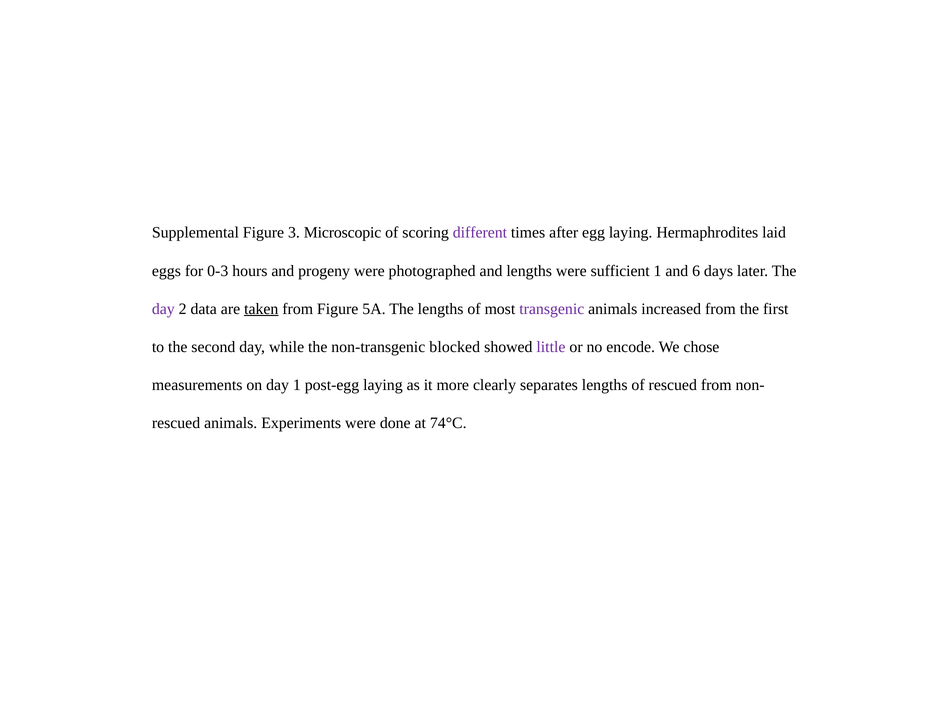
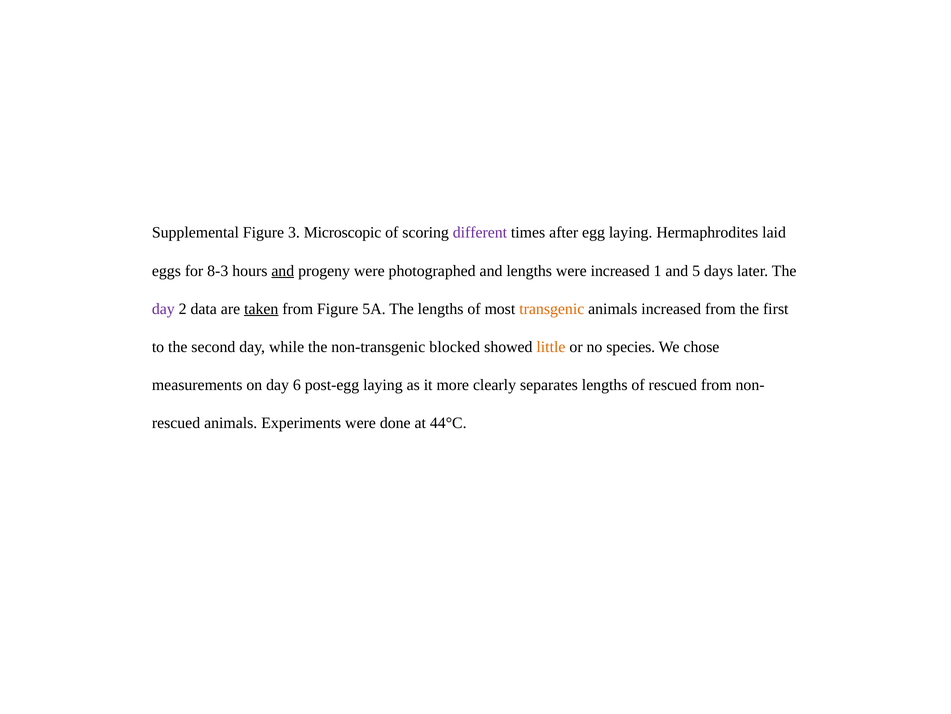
0-3: 0-3 -> 8-3
and at (283, 270) underline: none -> present
were sufficient: sufficient -> increased
6: 6 -> 5
transgenic colour: purple -> orange
little colour: purple -> orange
encode: encode -> species
day 1: 1 -> 6
74°C: 74°C -> 44°C
